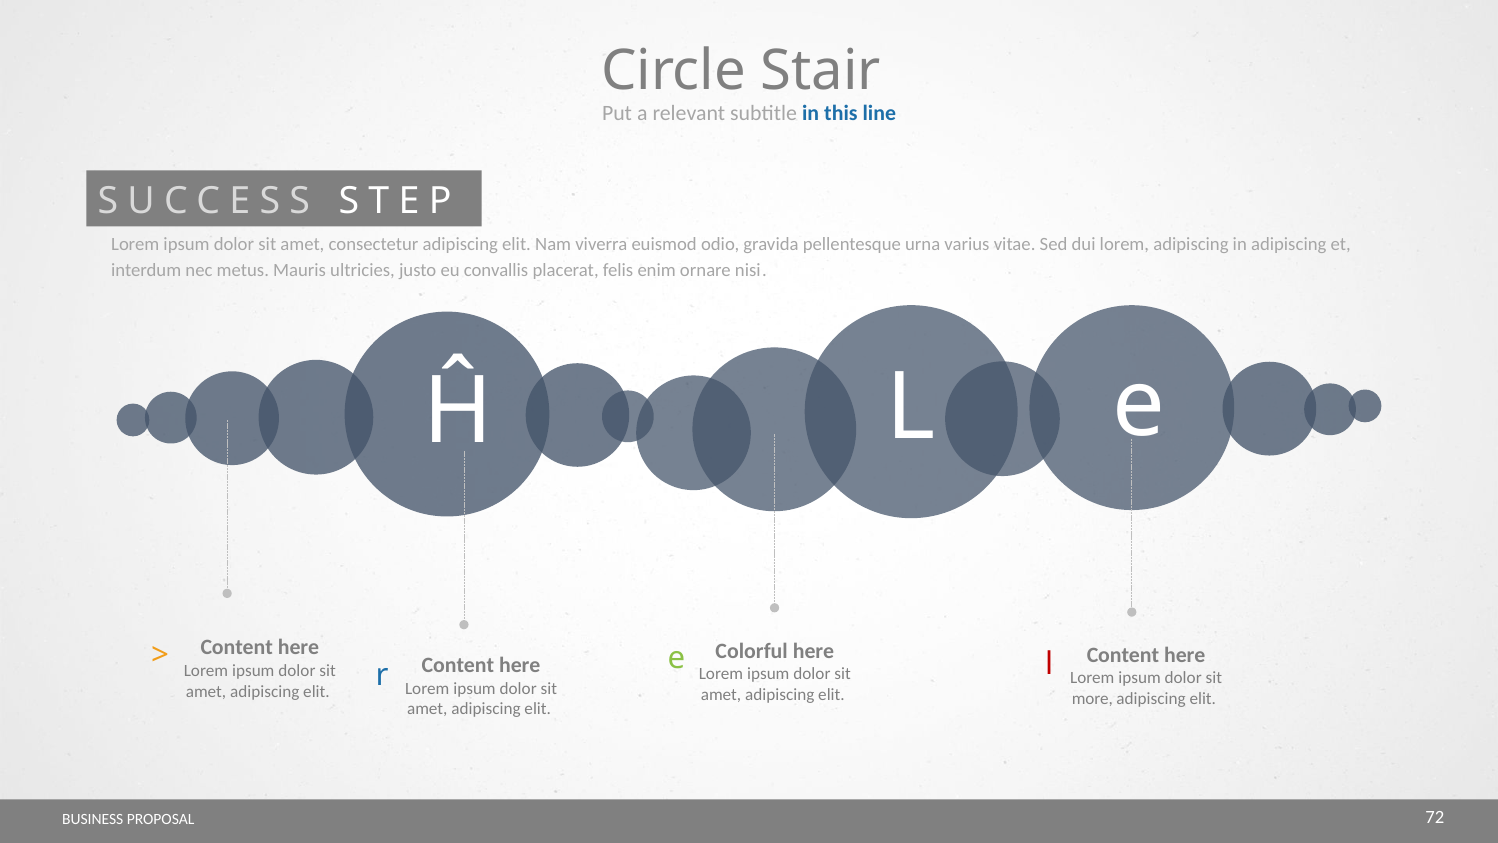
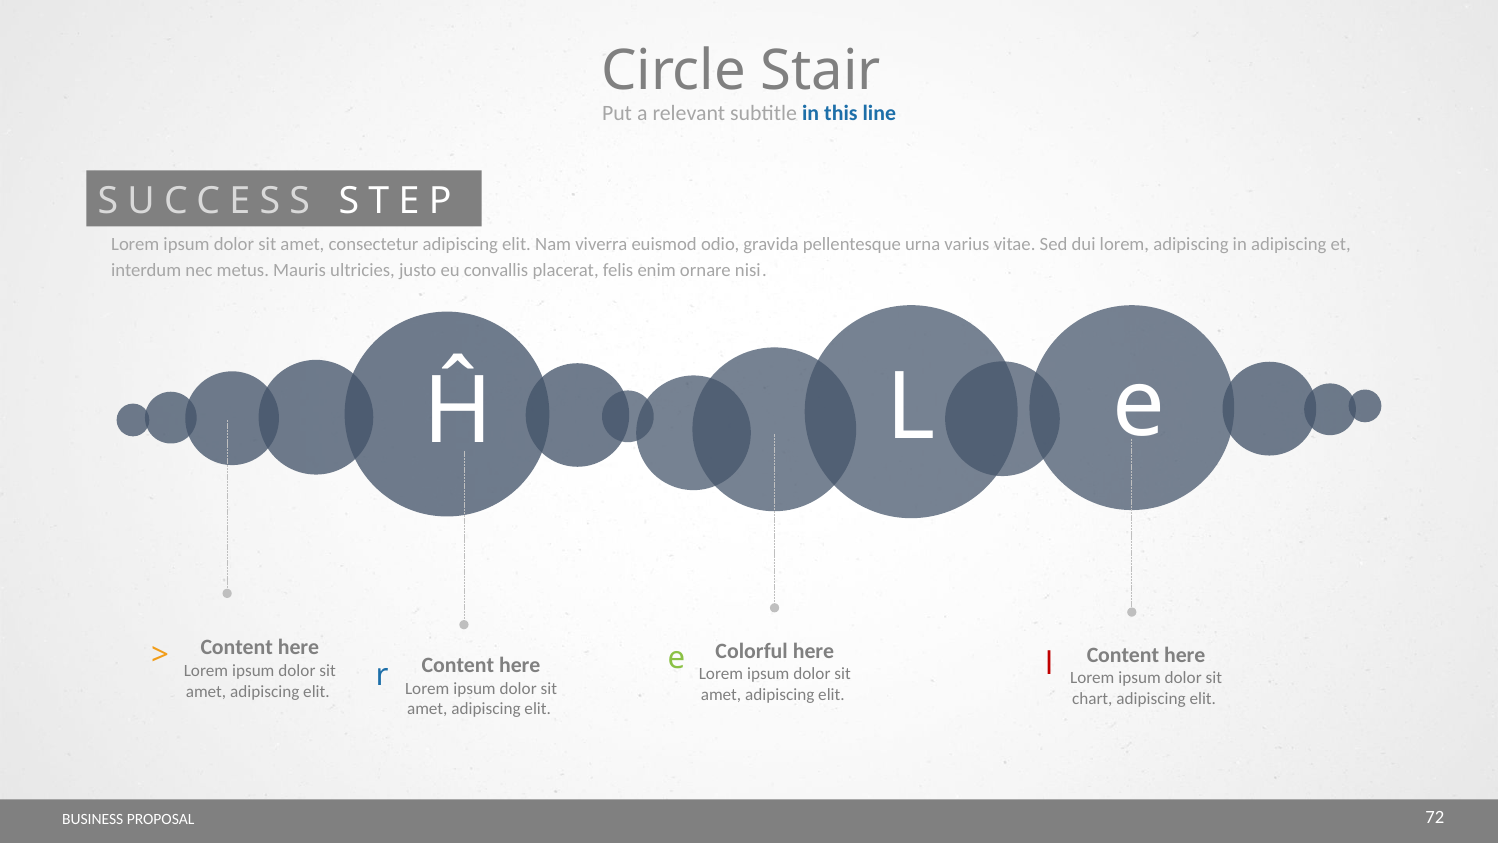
more: more -> chart
